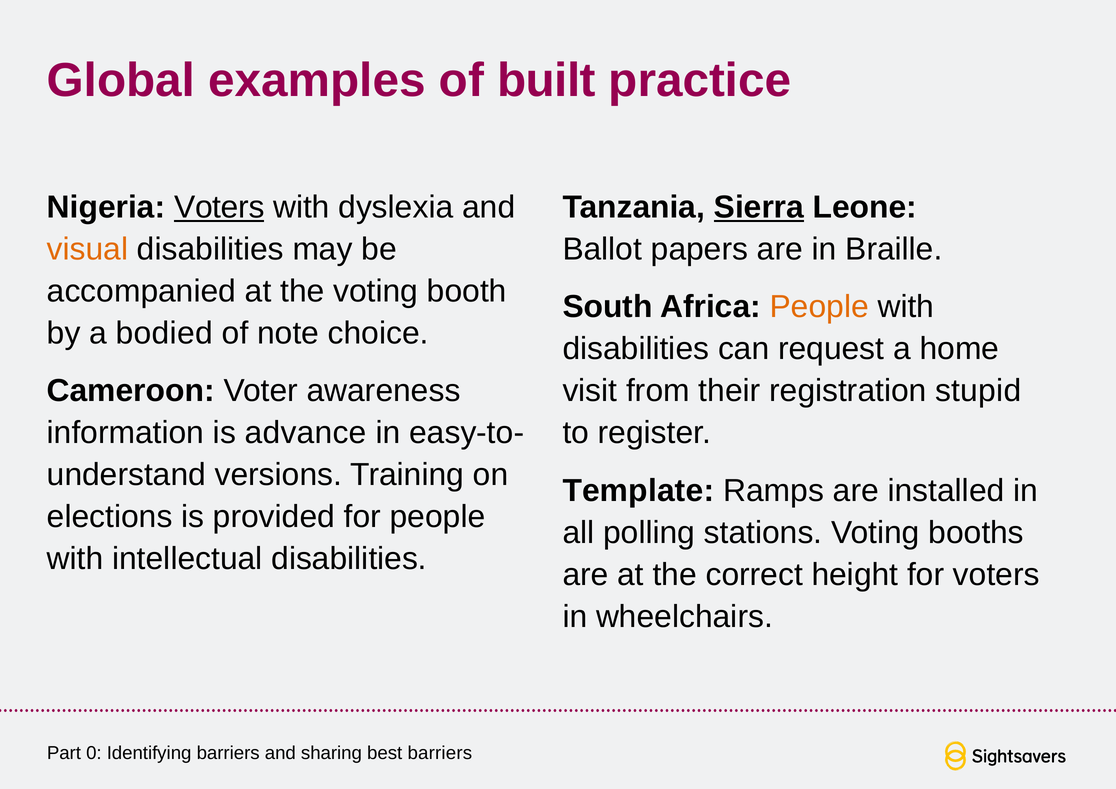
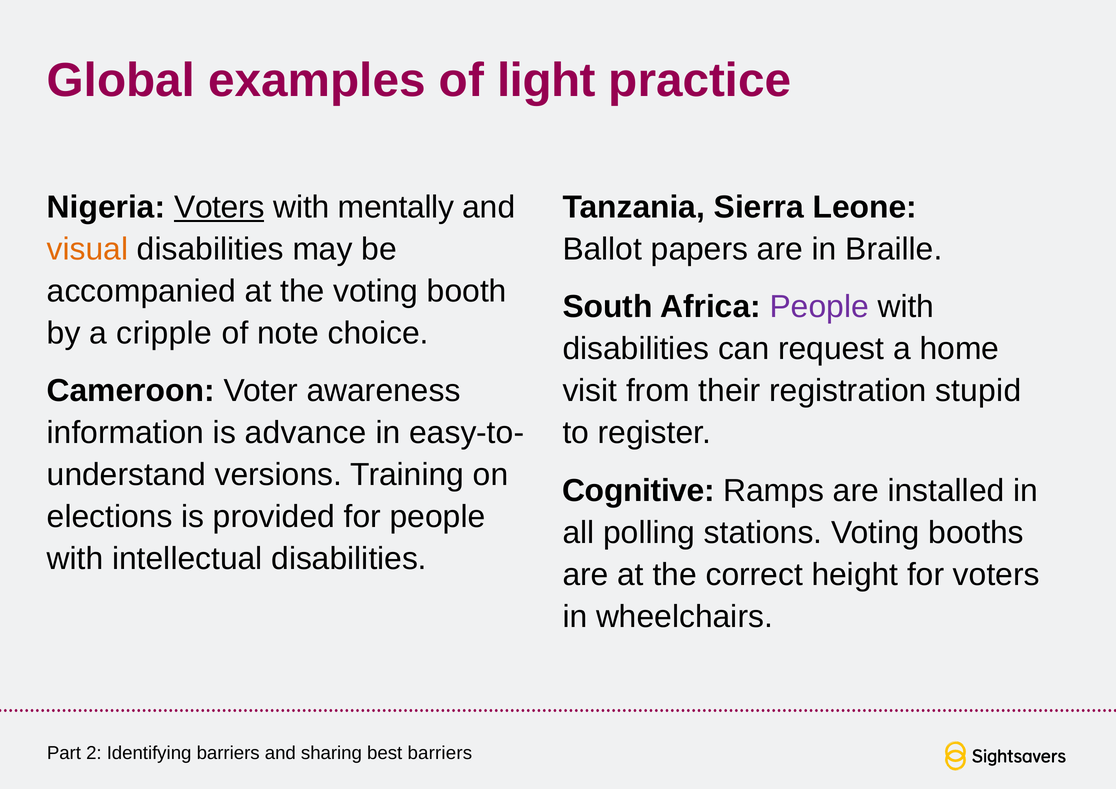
built: built -> light
dyslexia: dyslexia -> mentally
Sierra underline: present -> none
People at (819, 307) colour: orange -> purple
bodied: bodied -> cripple
Template: Template -> Cognitive
0: 0 -> 2
